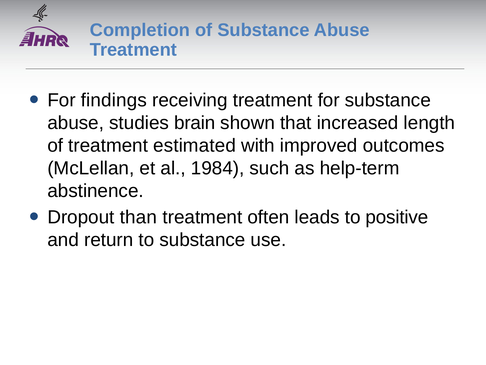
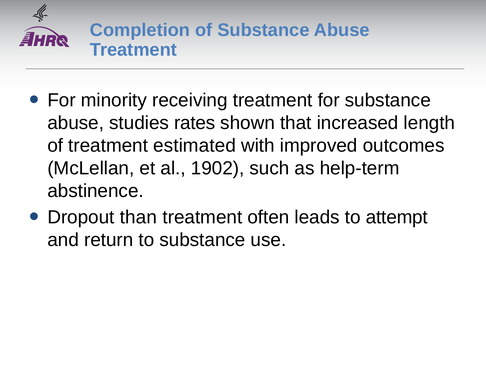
findings: findings -> minority
brain: brain -> rates
1984: 1984 -> 1902
positive: positive -> attempt
